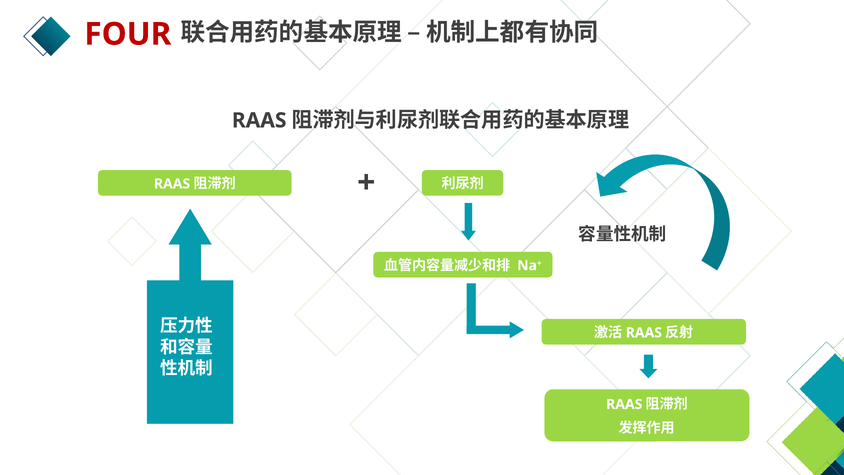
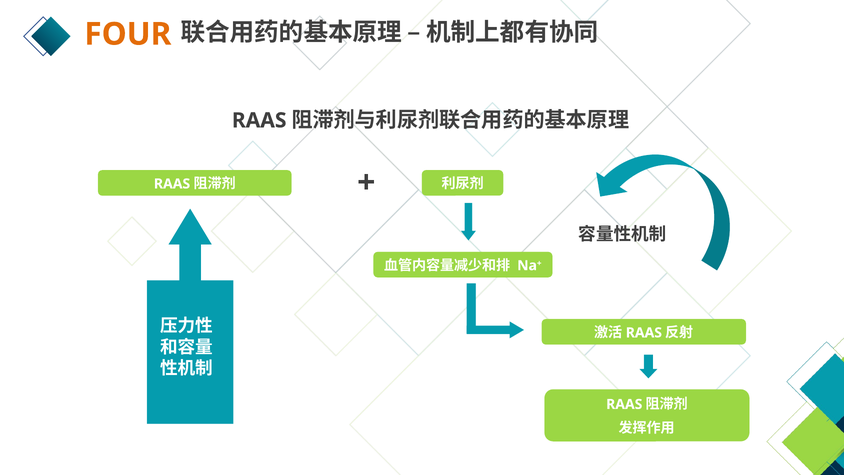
FOUR colour: red -> orange
